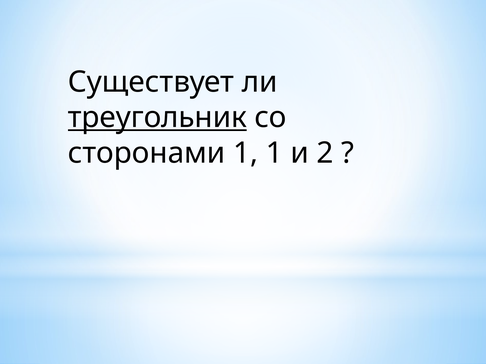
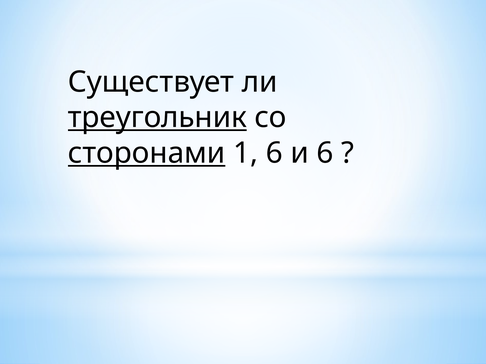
сторонами underline: none -> present
1 1: 1 -> 6
и 2: 2 -> 6
